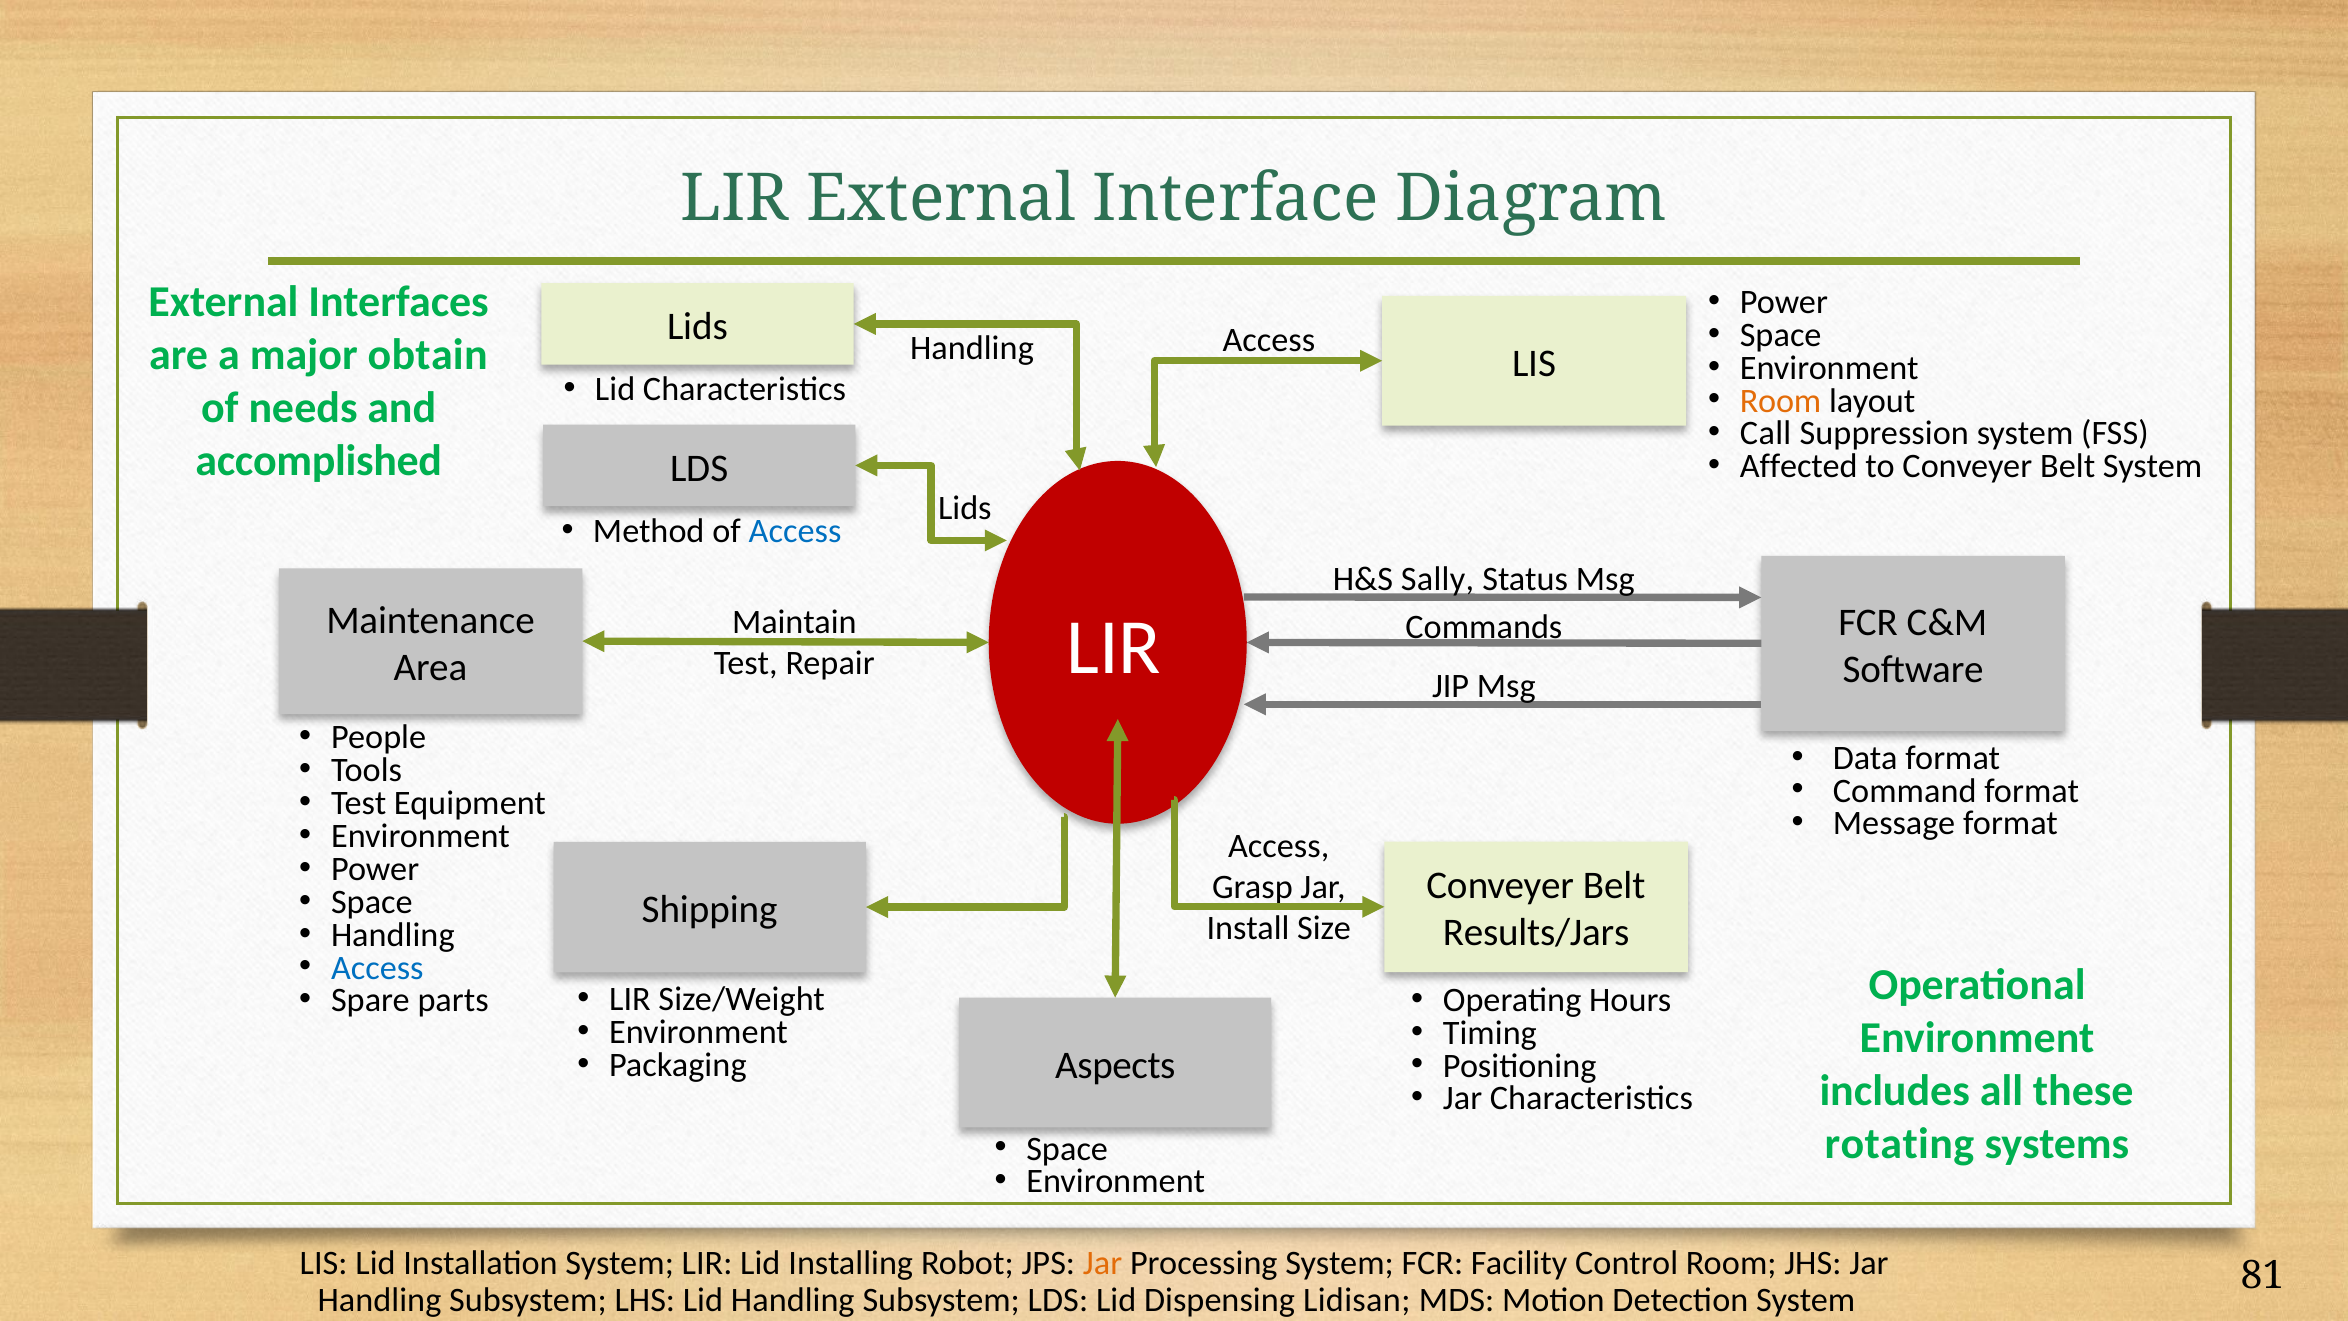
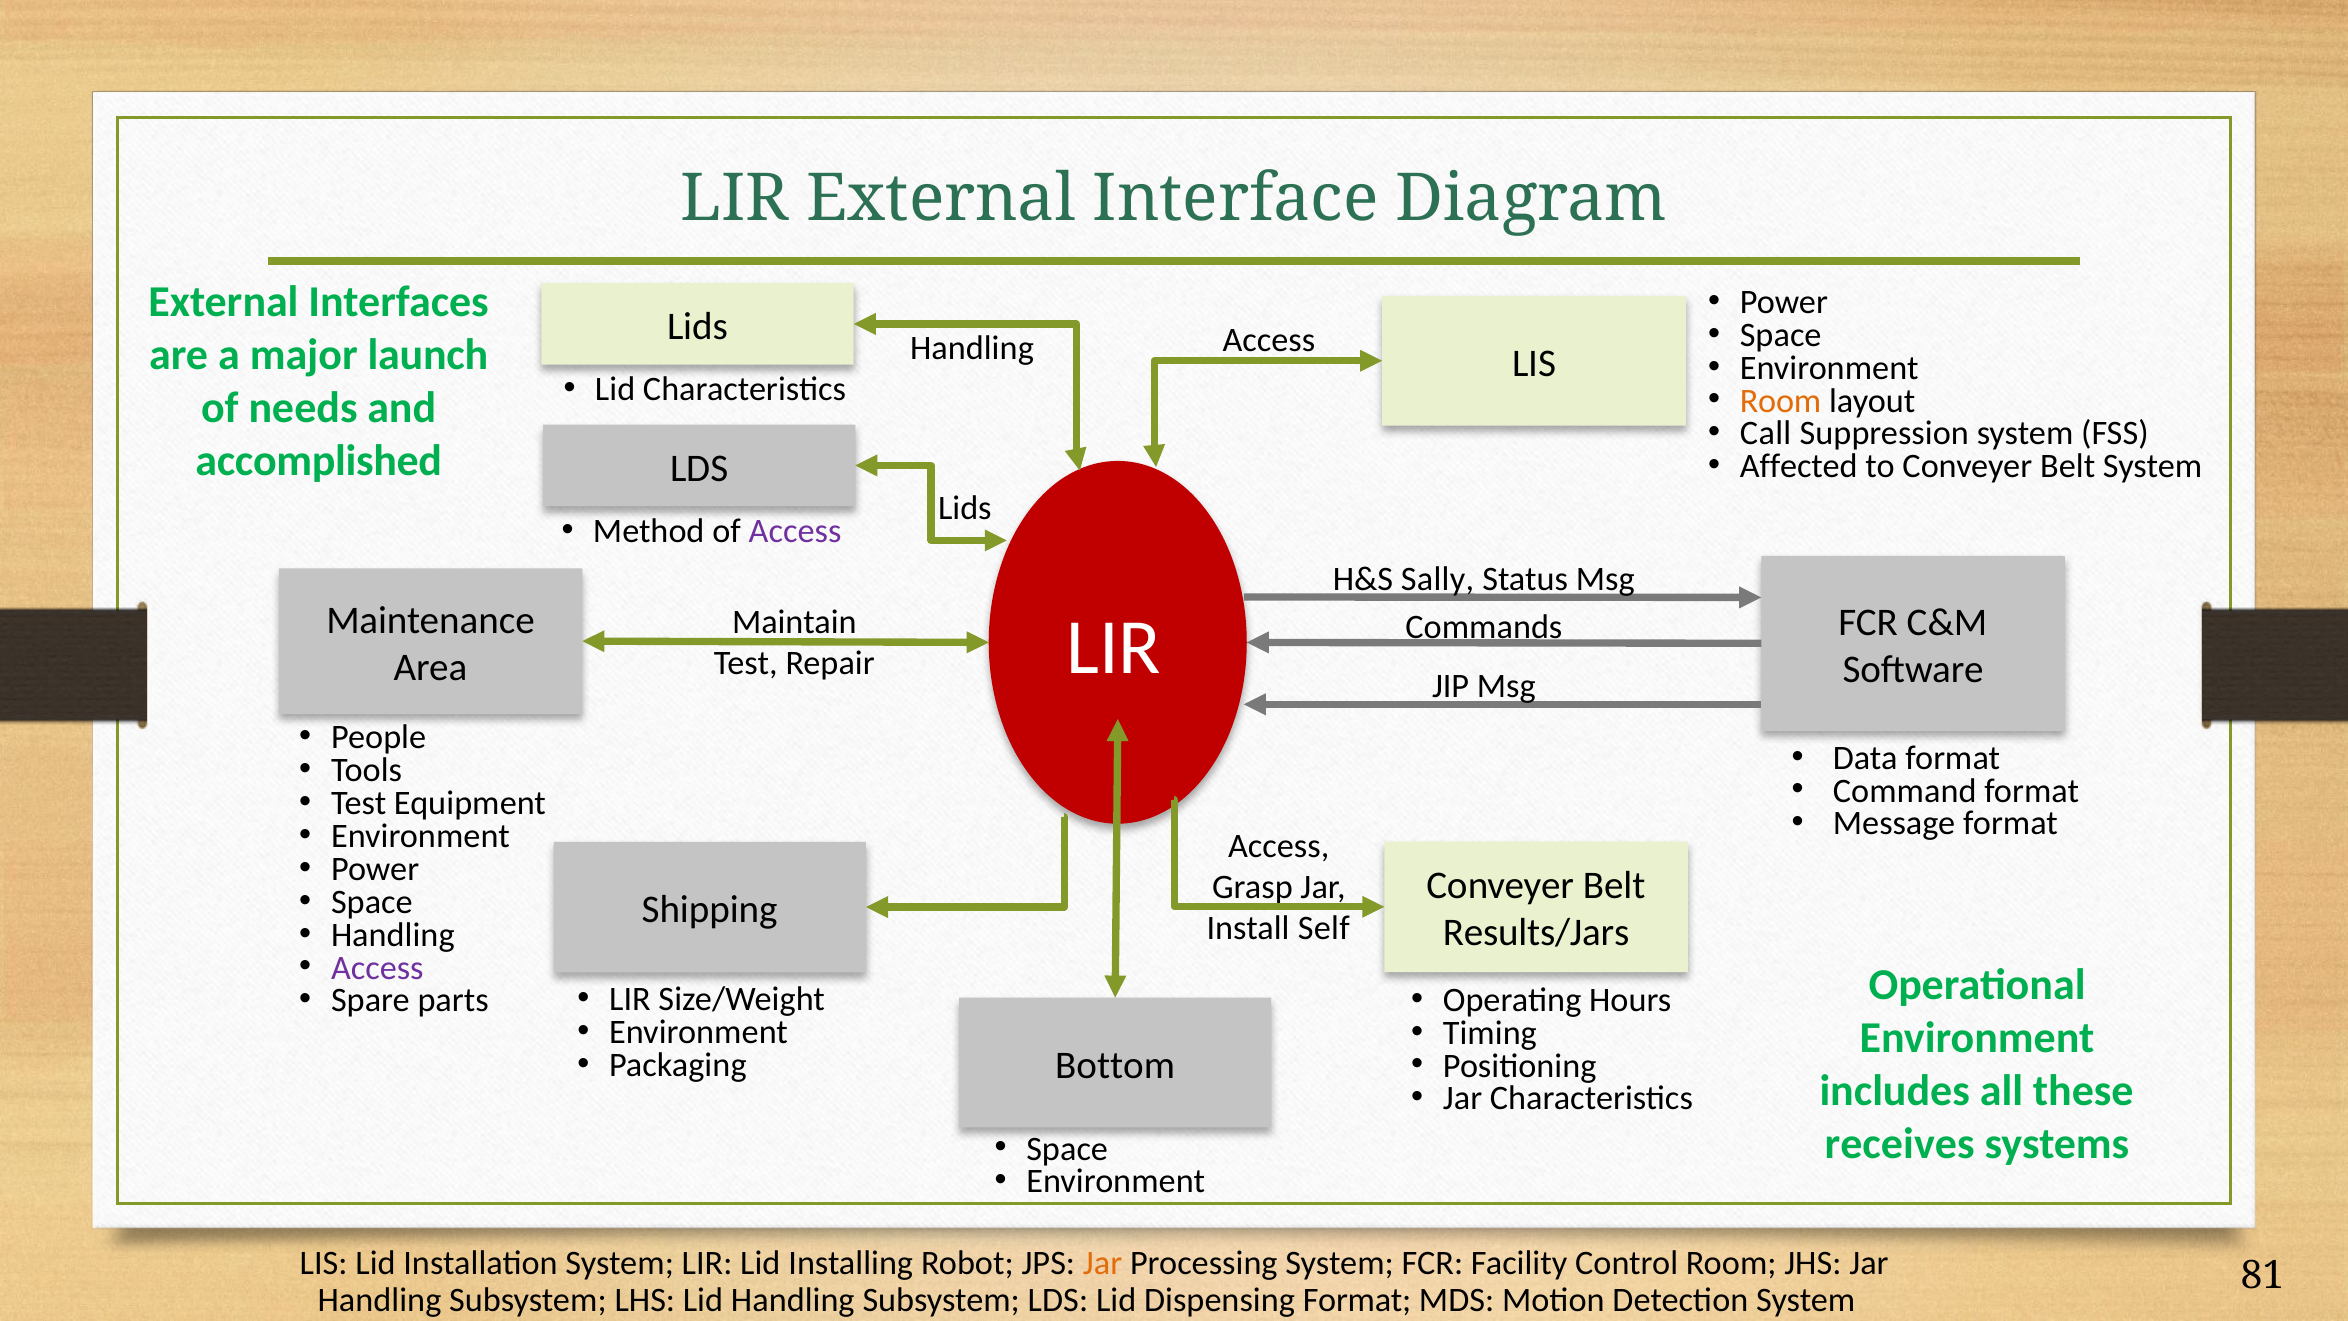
obtain: obtain -> launch
Access at (795, 532) colour: blue -> purple
Size: Size -> Self
Access at (377, 968) colour: blue -> purple
Aspects: Aspects -> Bottom
rotating: rotating -> receives
Dispensing Lidisan: Lidisan -> Format
